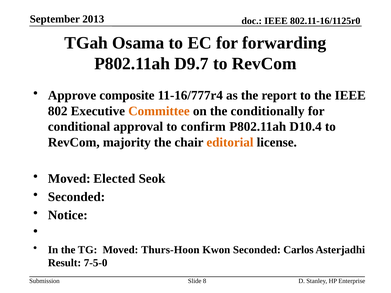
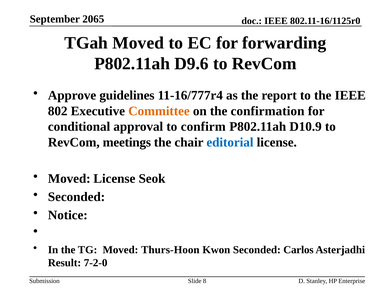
2013: 2013 -> 2065
TGah Osama: Osama -> Moved
D9.7: D9.7 -> D9.6
composite: composite -> guidelines
conditionally: conditionally -> confirmation
D10.4: D10.4 -> D10.9
majority: majority -> meetings
editorial colour: orange -> blue
Moved Elected: Elected -> License
7-5-0: 7-5-0 -> 7-2-0
